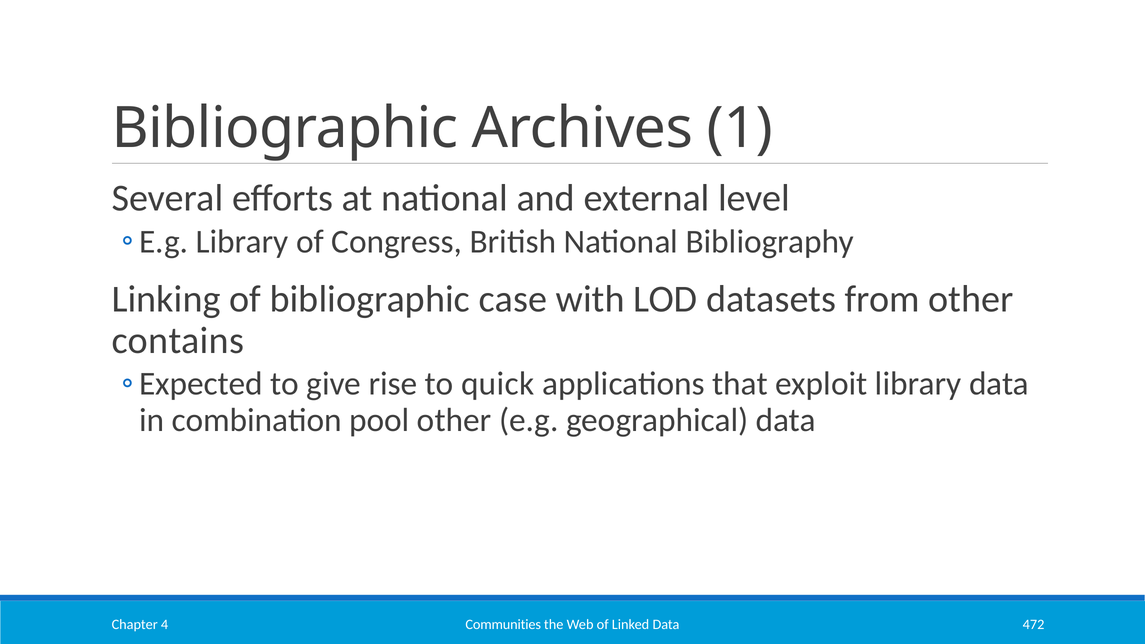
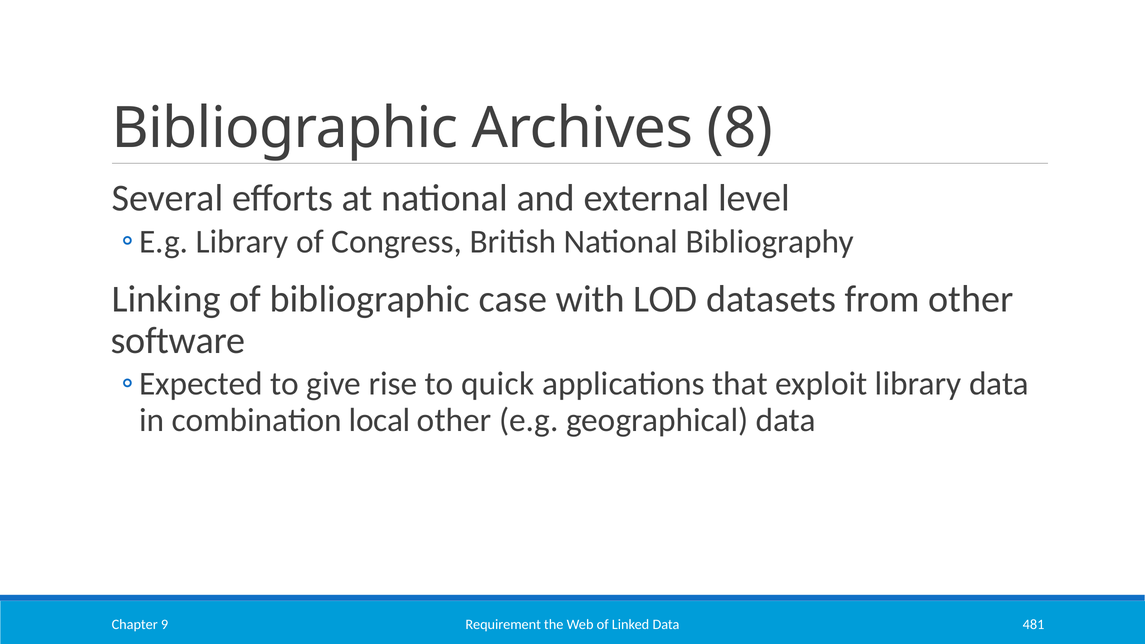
1: 1 -> 8
contains: contains -> software
pool: pool -> local
Communities: Communities -> Requirement
472: 472 -> 481
4: 4 -> 9
